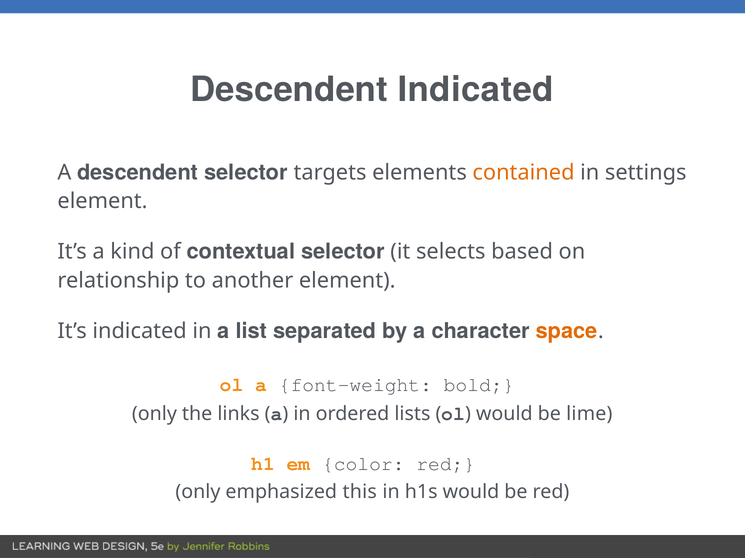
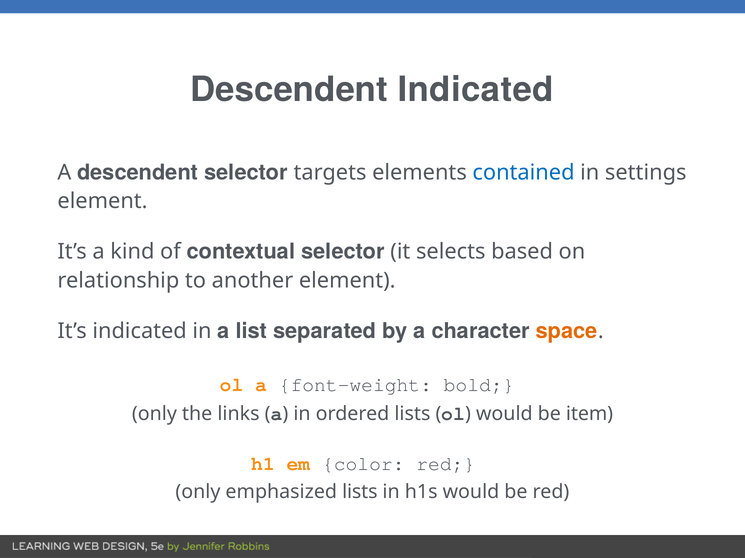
contained colour: orange -> blue
lime: lime -> item
emphasized this: this -> lists
